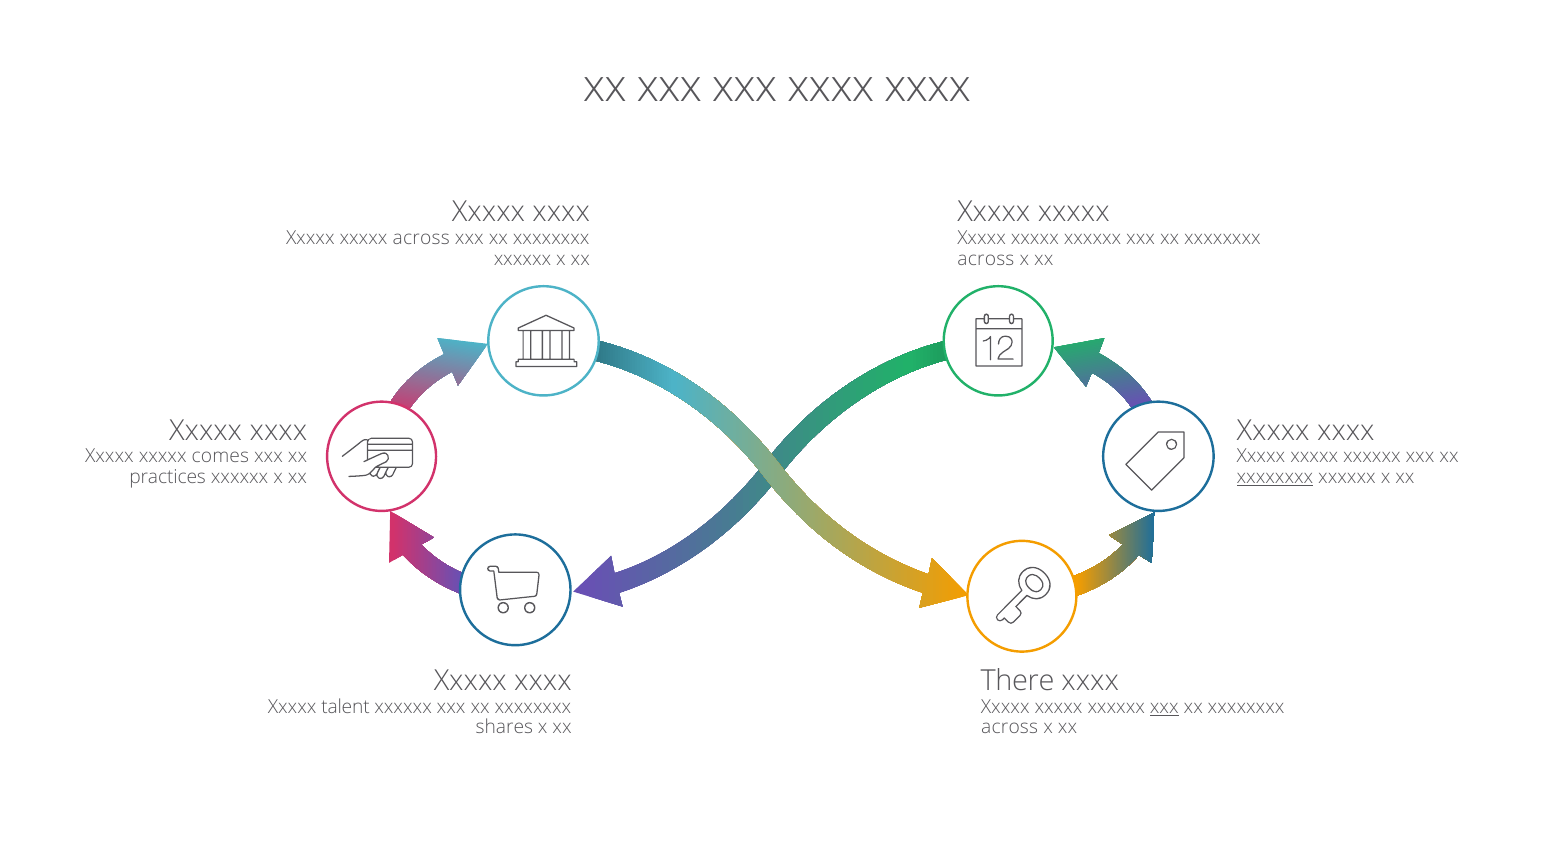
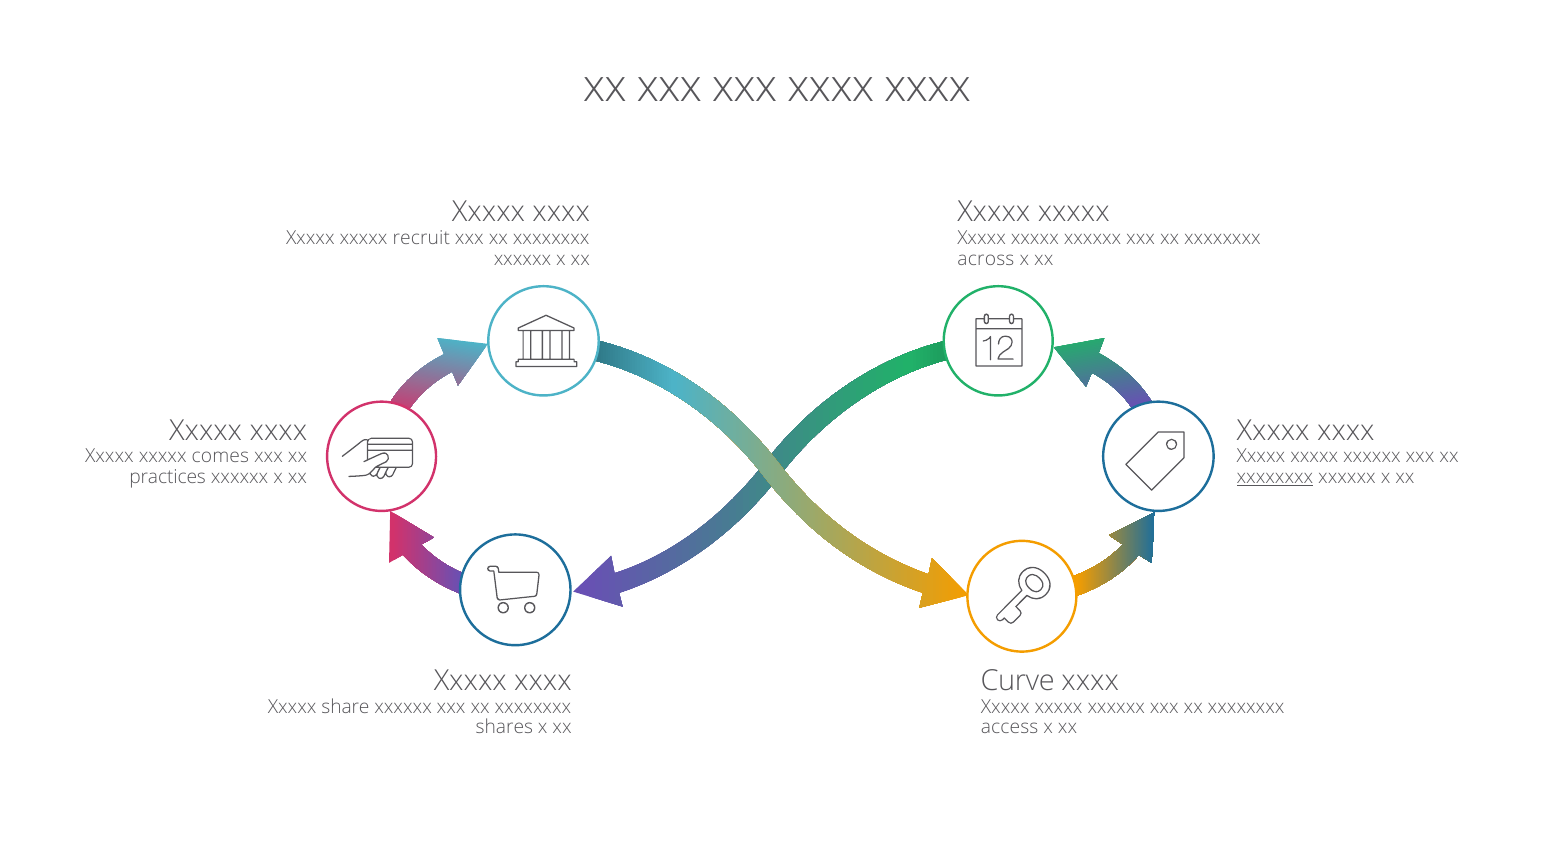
xxxxx across: across -> recruit
There: There -> Curve
talent: talent -> share
xxx at (1164, 706) underline: present -> none
across at (1010, 727): across -> access
